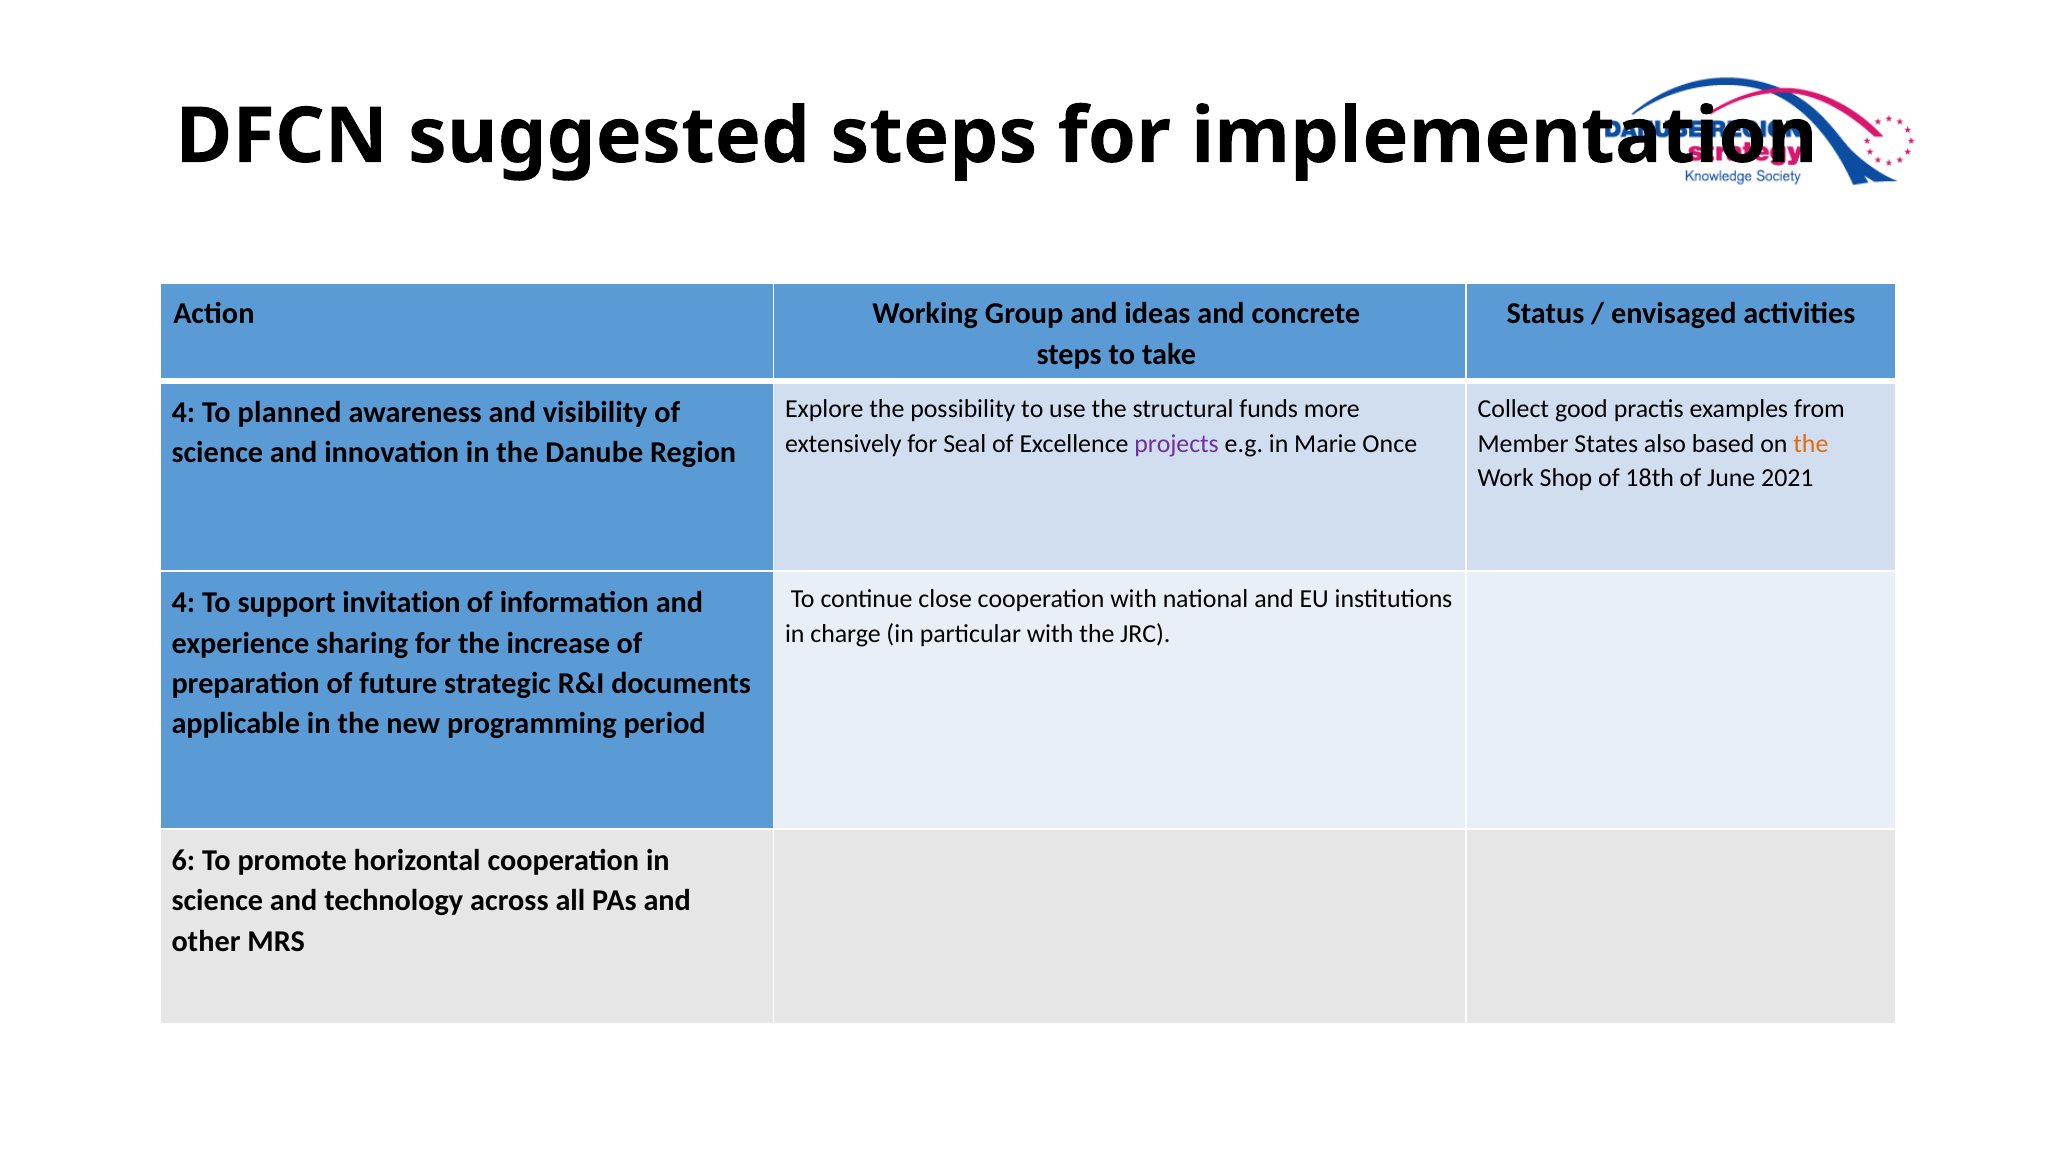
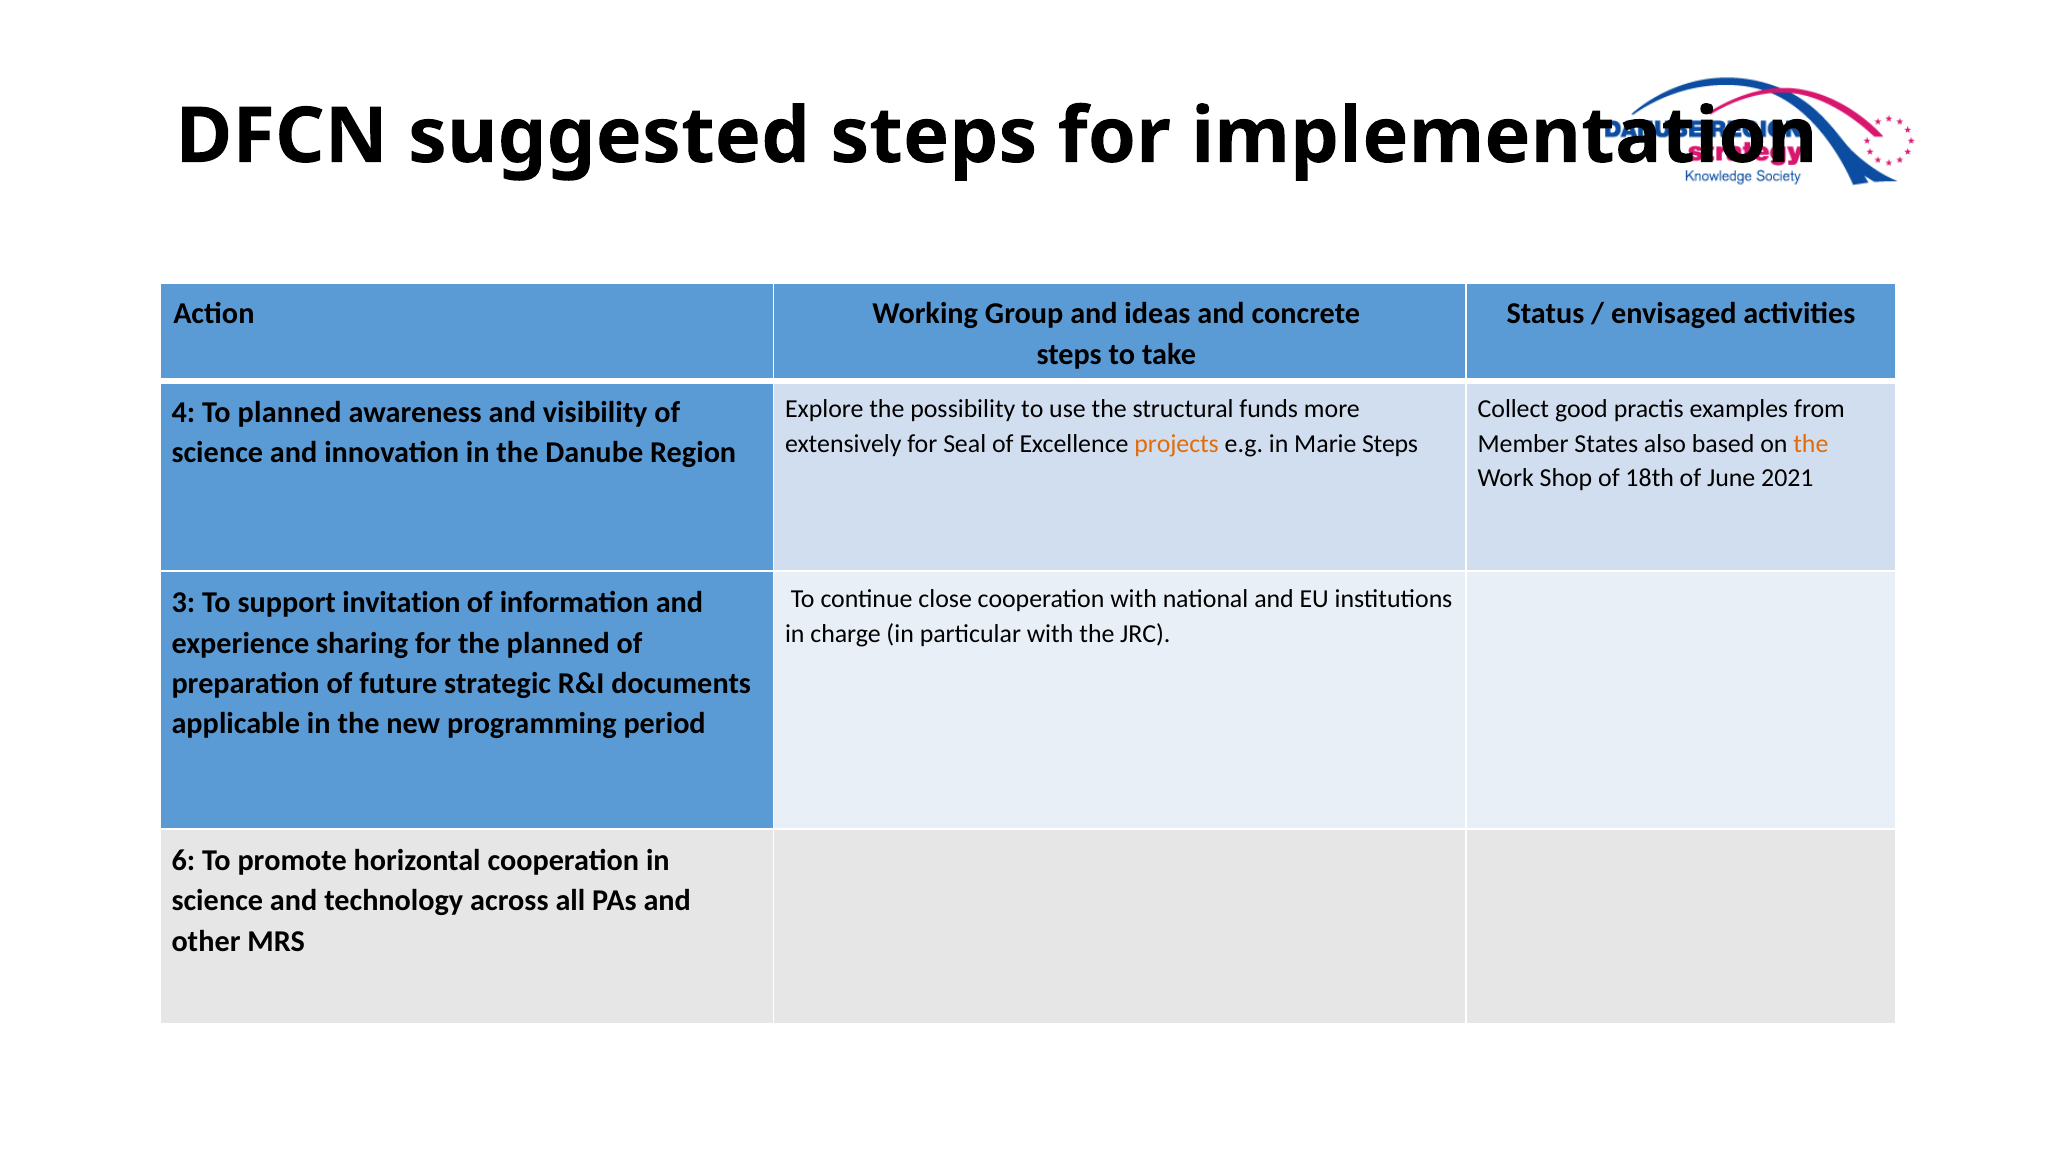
projects colour: purple -> orange
Marie Once: Once -> Steps
4 at (183, 603): 4 -> 3
the increase: increase -> planned
